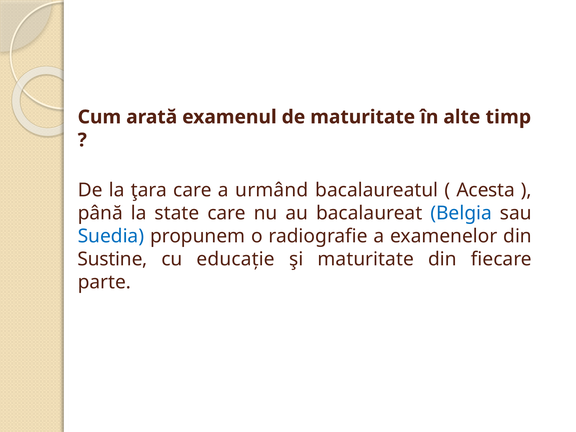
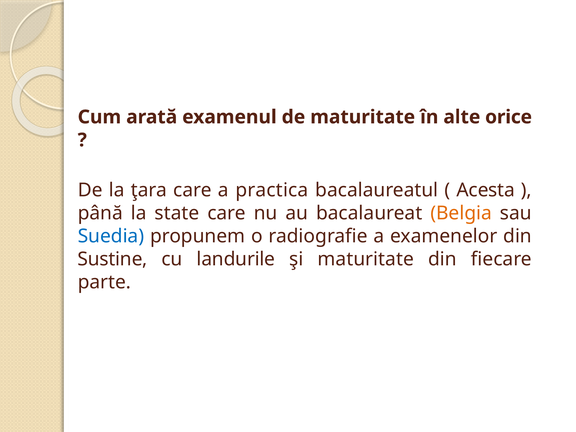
timp: timp -> orice
urmând: urmând -> practica
Belgia colour: blue -> orange
educație: educație -> landurile
